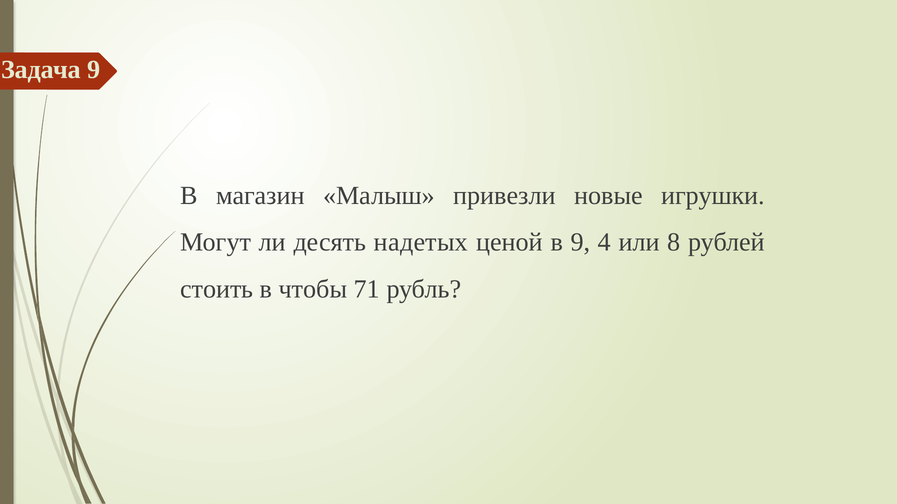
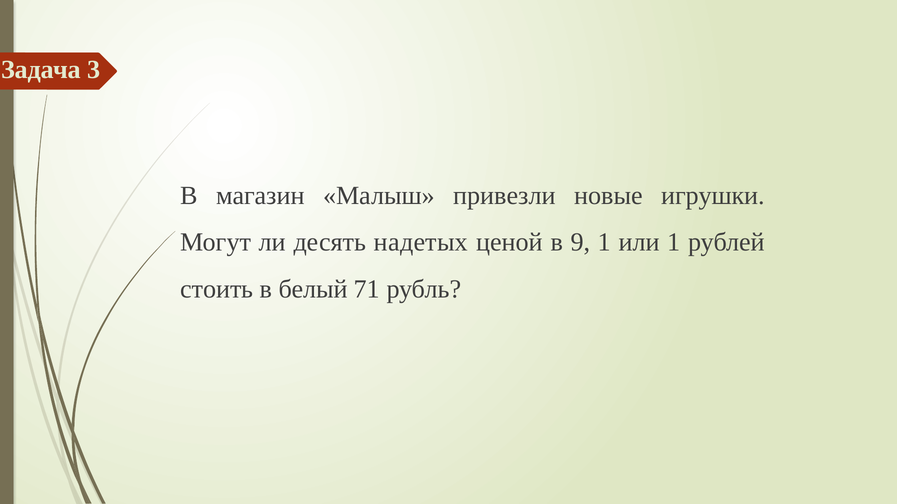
Задача 9: 9 -> 3
9 4: 4 -> 1
или 8: 8 -> 1
чтобы: чтобы -> белый
